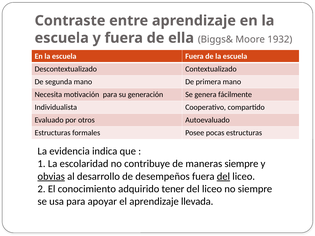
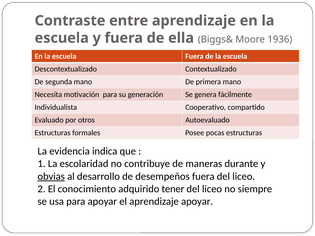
1932: 1932 -> 1936
maneras siempre: siempre -> durante
del at (223, 177) underline: present -> none
aprendizaje llevada: llevada -> apoyar
